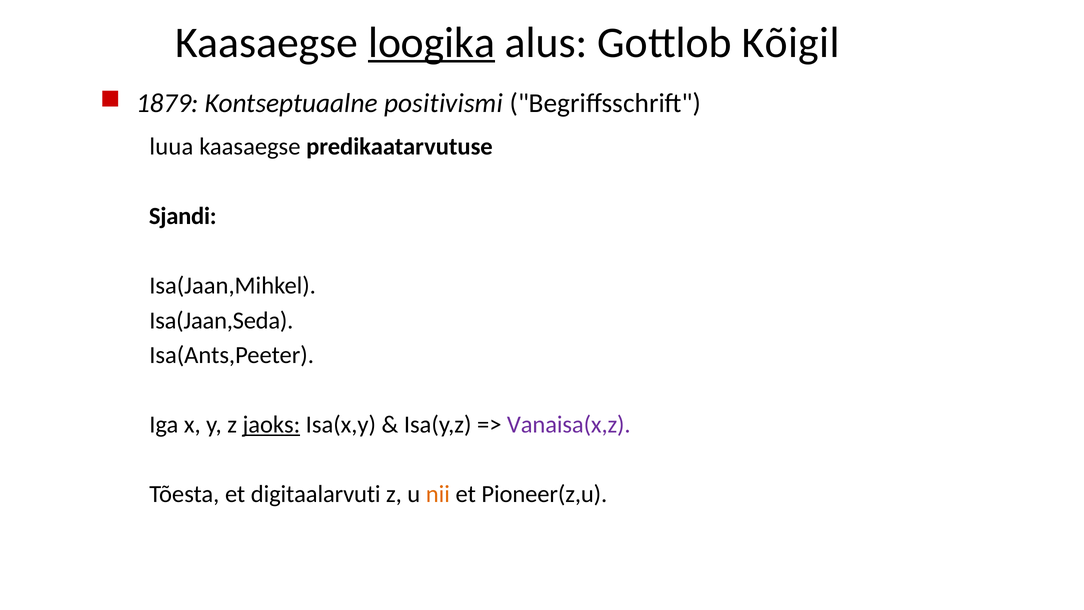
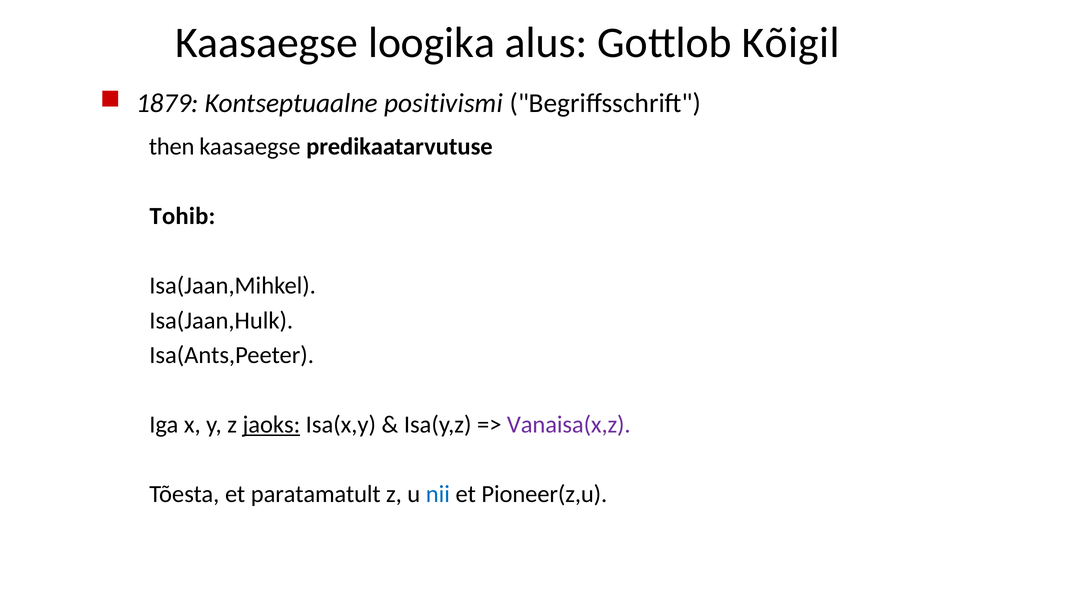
loogika underline: present -> none
luua: luua -> then
Sjandi: Sjandi -> Tohib
Isa(Jaan,Seda: Isa(Jaan,Seda -> Isa(Jaan,Hulk
digitaalarvuti: digitaalarvuti -> paratamatult
nii colour: orange -> blue
